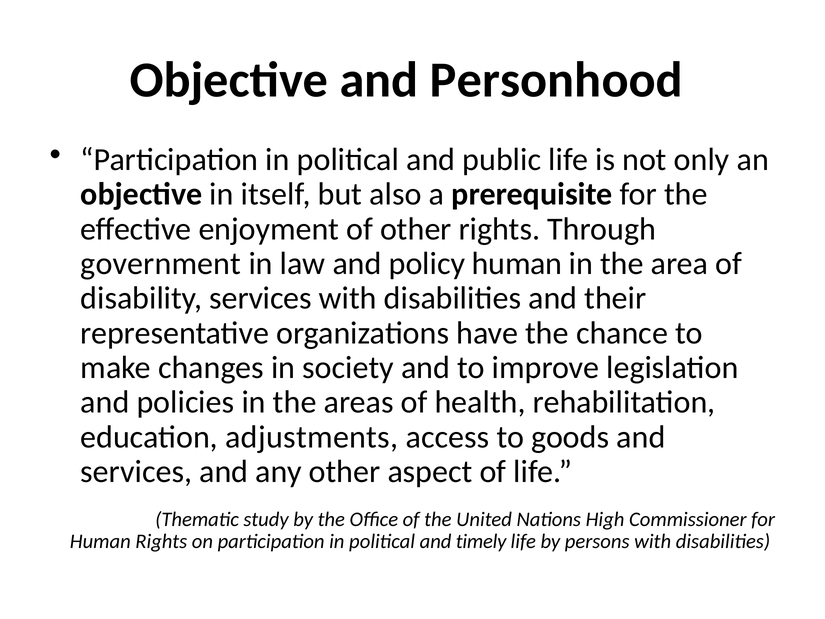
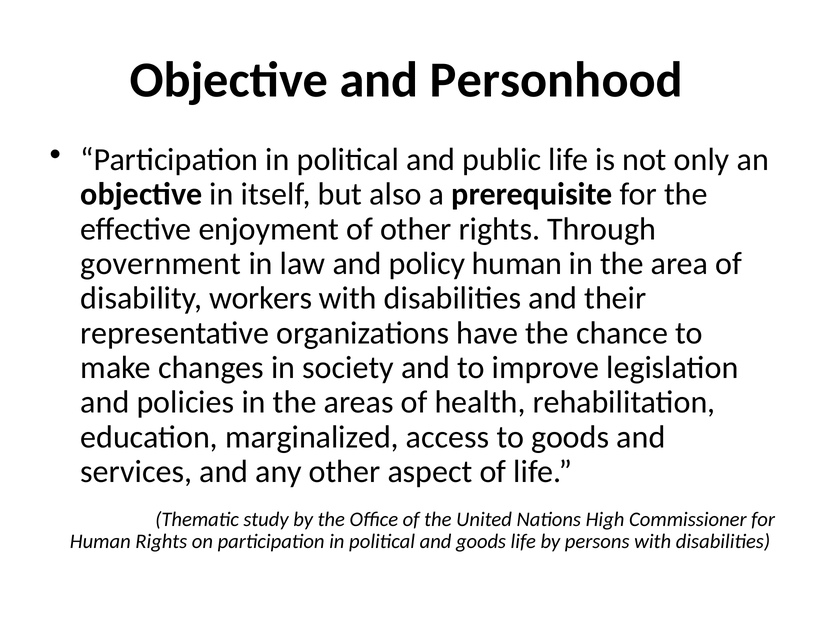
disability services: services -> workers
adjustments: adjustments -> marginalized
and timely: timely -> goods
